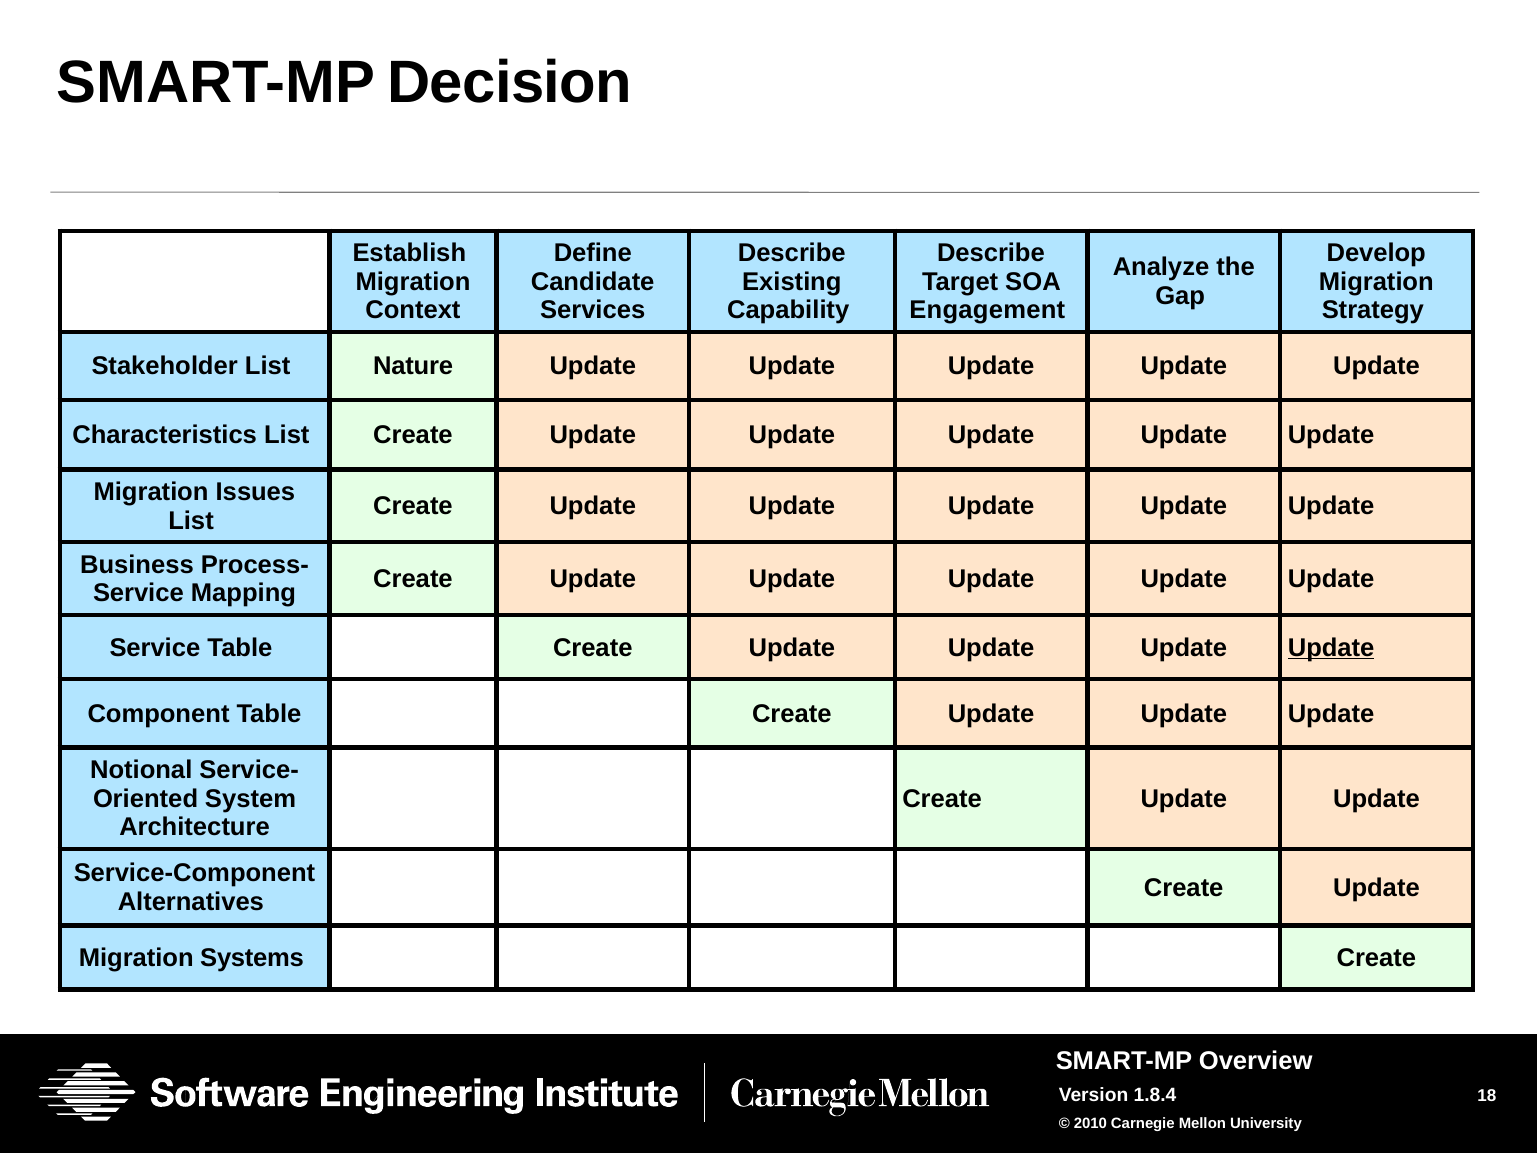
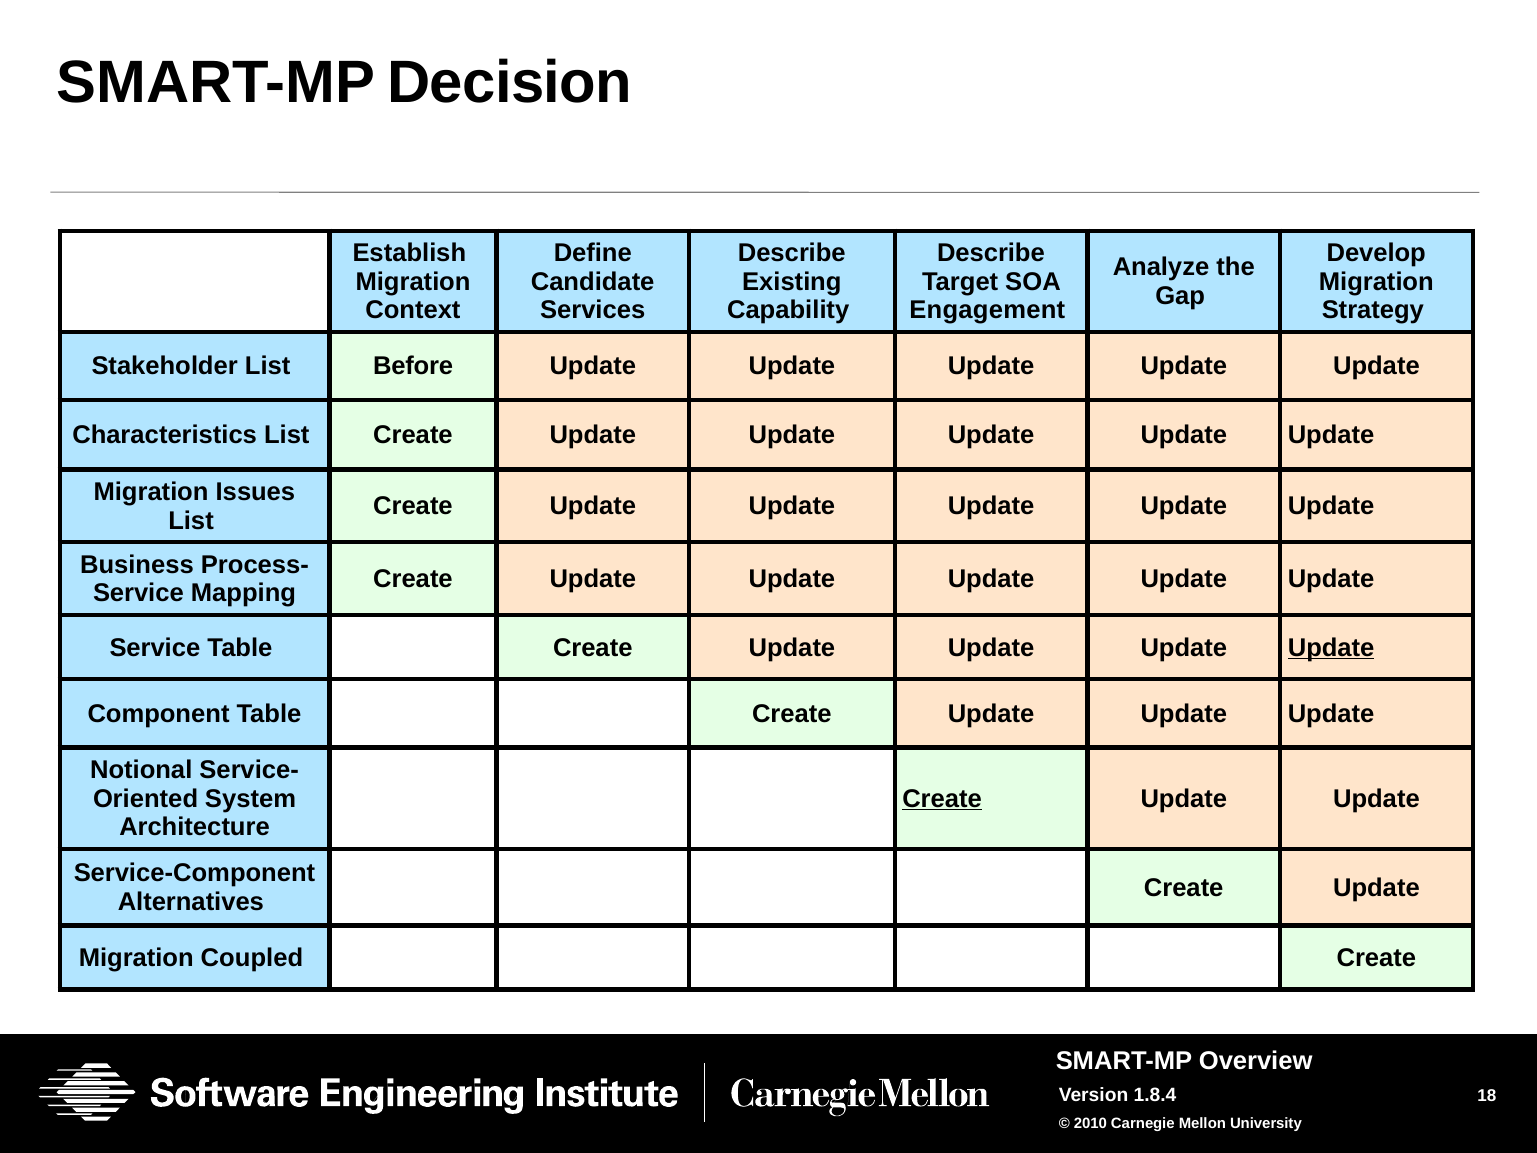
Nature: Nature -> Before
Create at (942, 798) underline: none -> present
Systems: Systems -> Coupled
